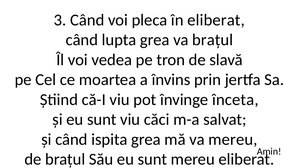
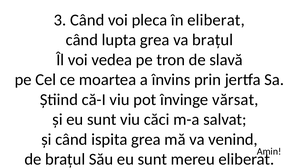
înceta: înceta -> vărsat
va mereu: mereu -> venind
